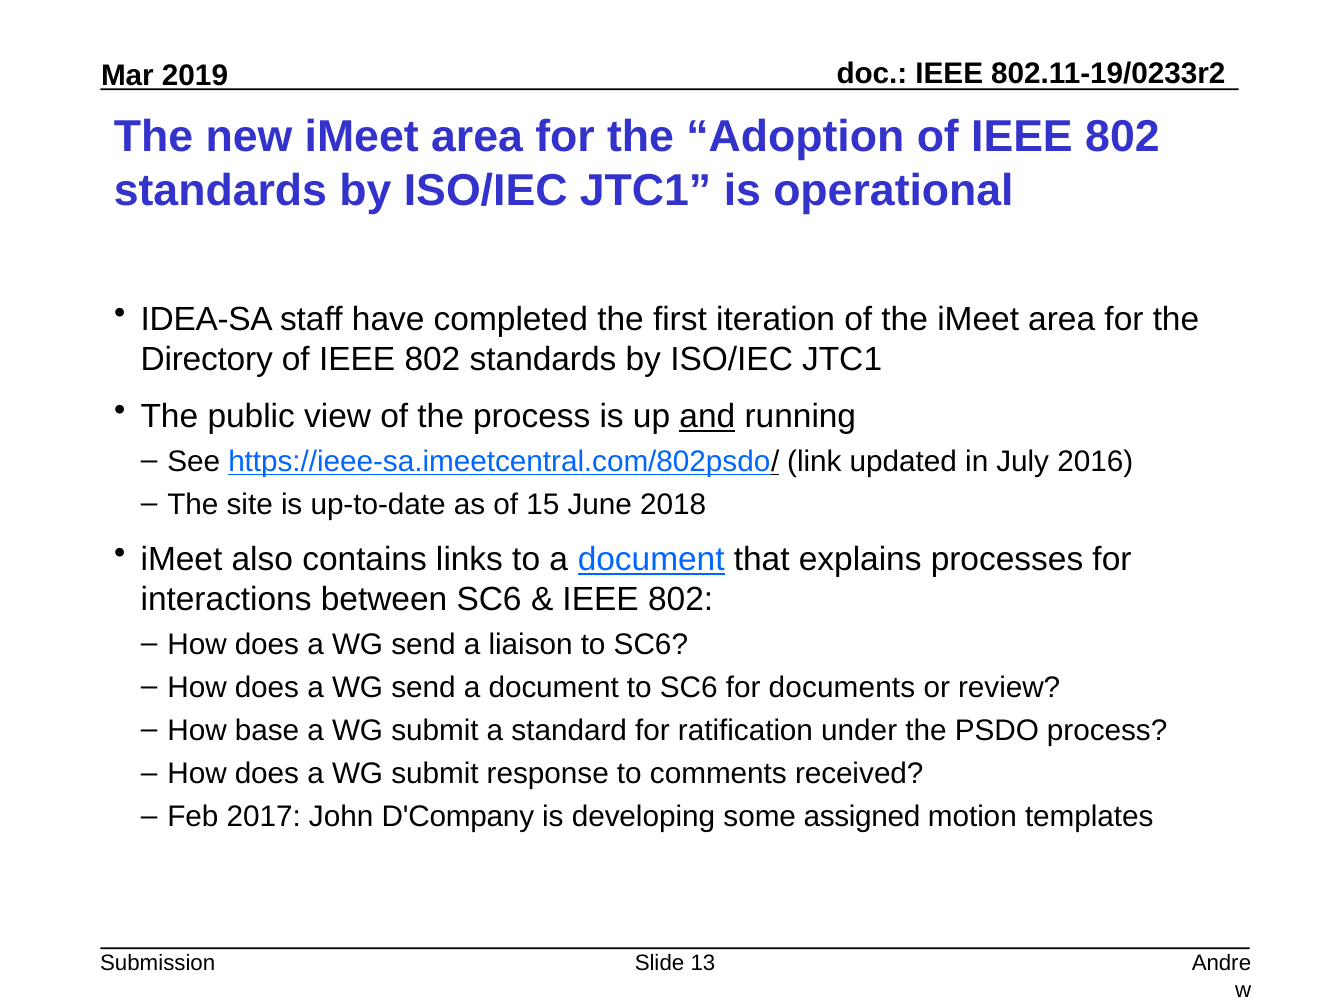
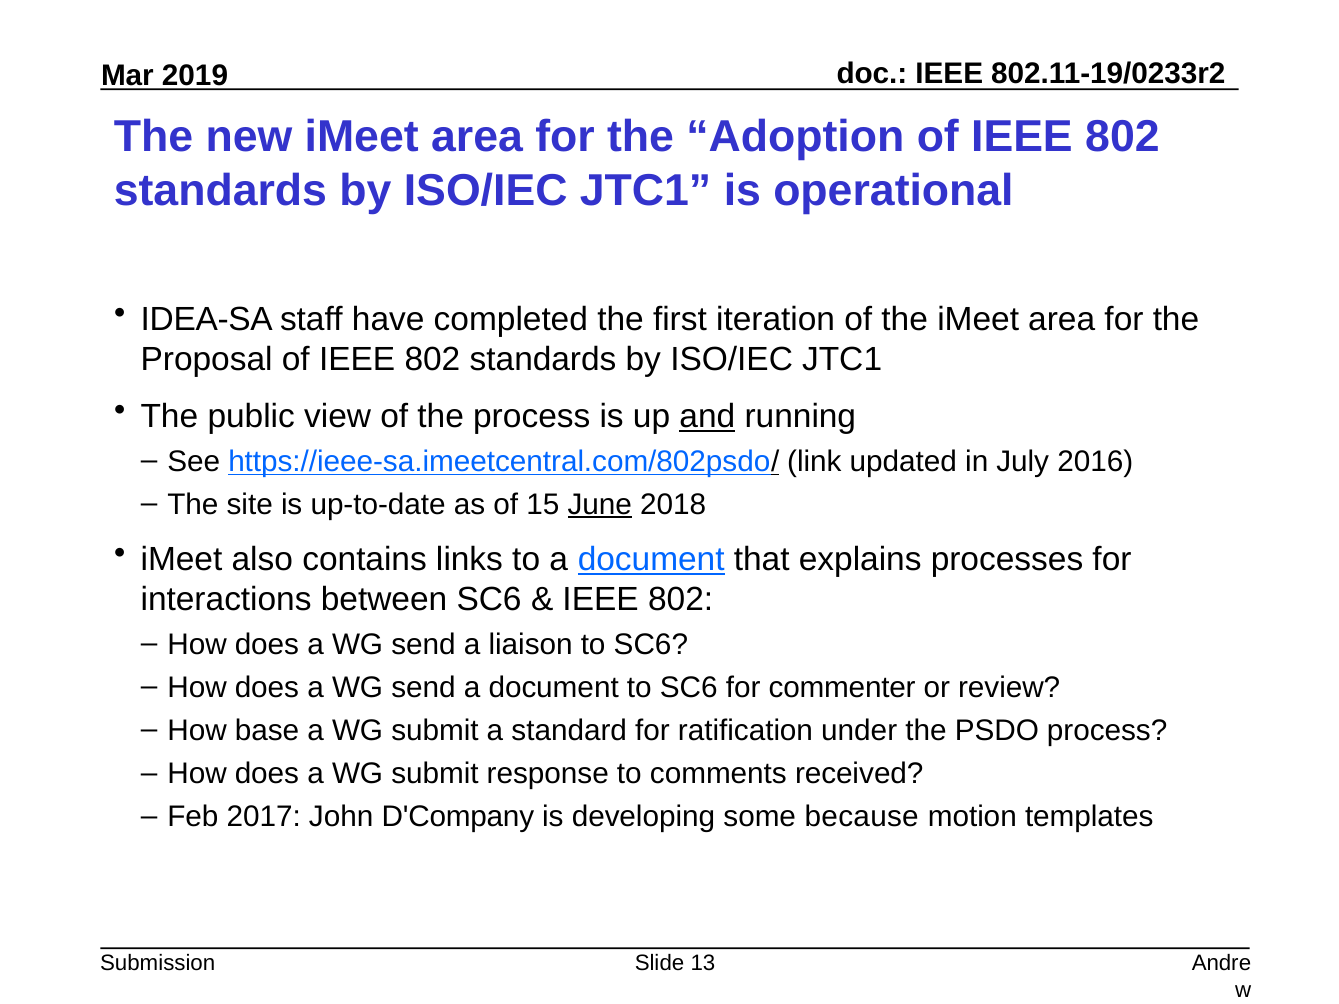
Directory: Directory -> Proposal
June underline: none -> present
documents: documents -> commenter
assigned: assigned -> because
